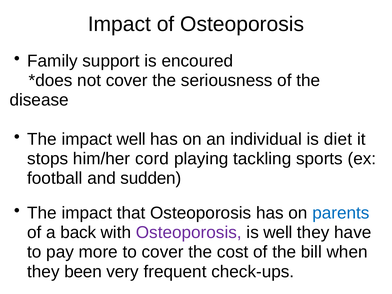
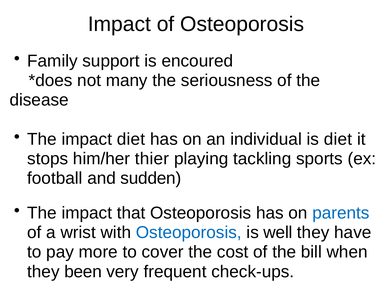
not cover: cover -> many
impact well: well -> diet
cord: cord -> thier
back: back -> wrist
Osteoporosis at (189, 232) colour: purple -> blue
